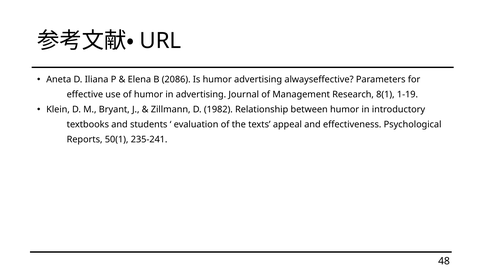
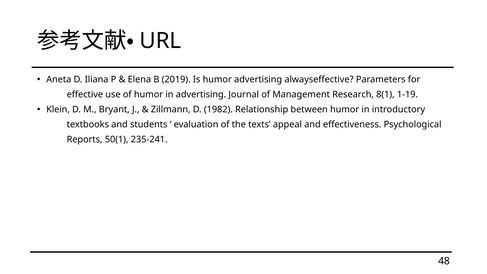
2086: 2086 -> 2019
